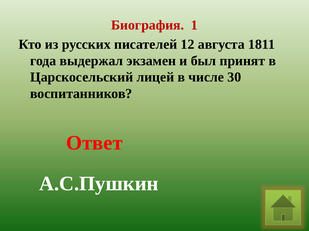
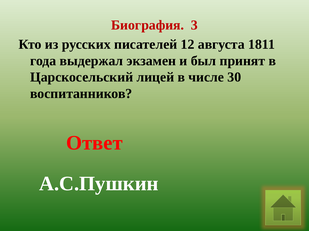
1: 1 -> 3
